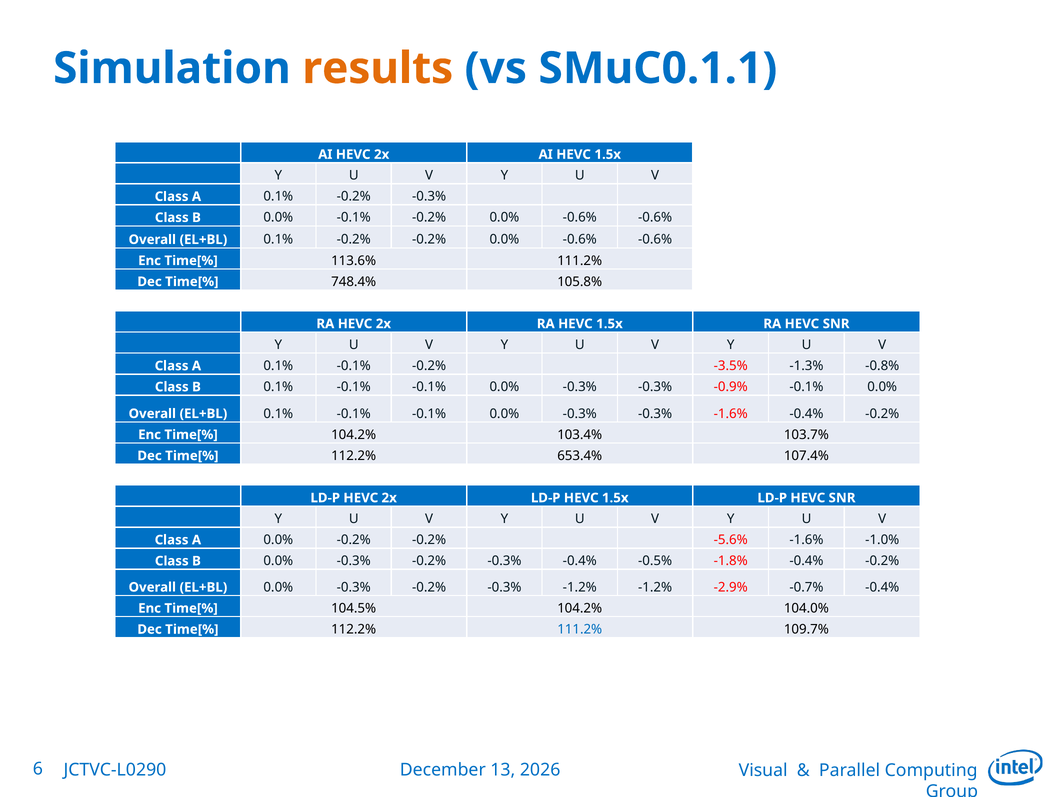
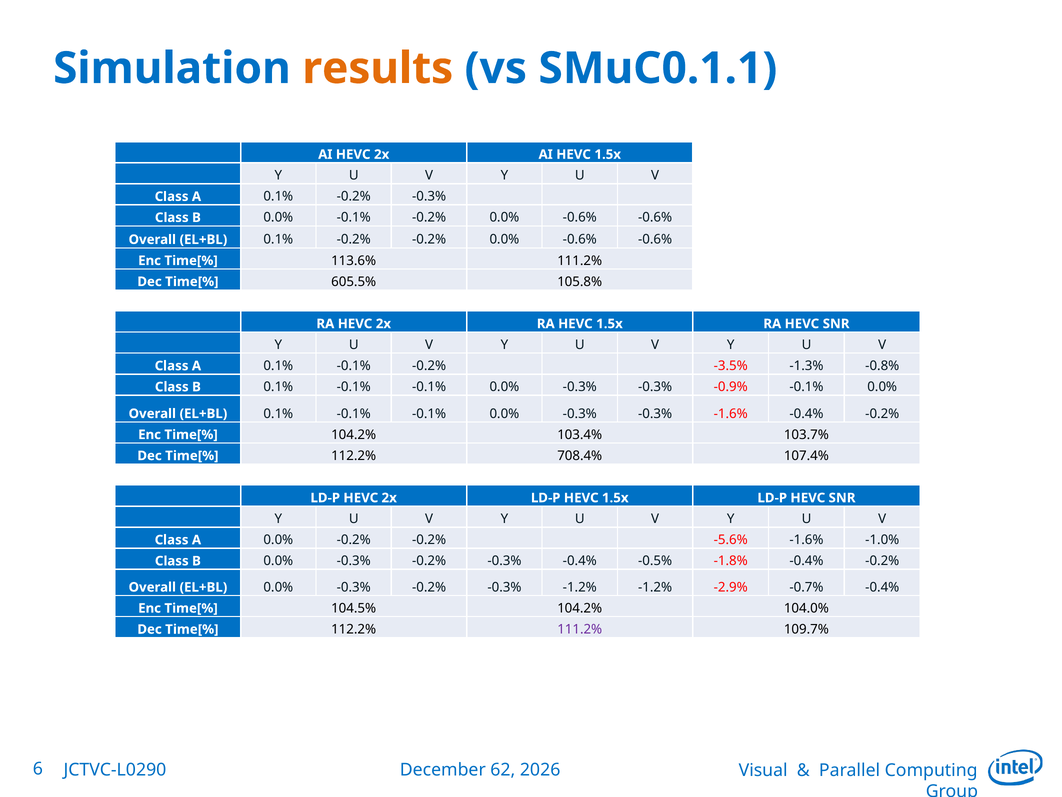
748.4%: 748.4% -> 605.5%
653.4%: 653.4% -> 708.4%
111.2% at (580, 629) colour: blue -> purple
13: 13 -> 62
